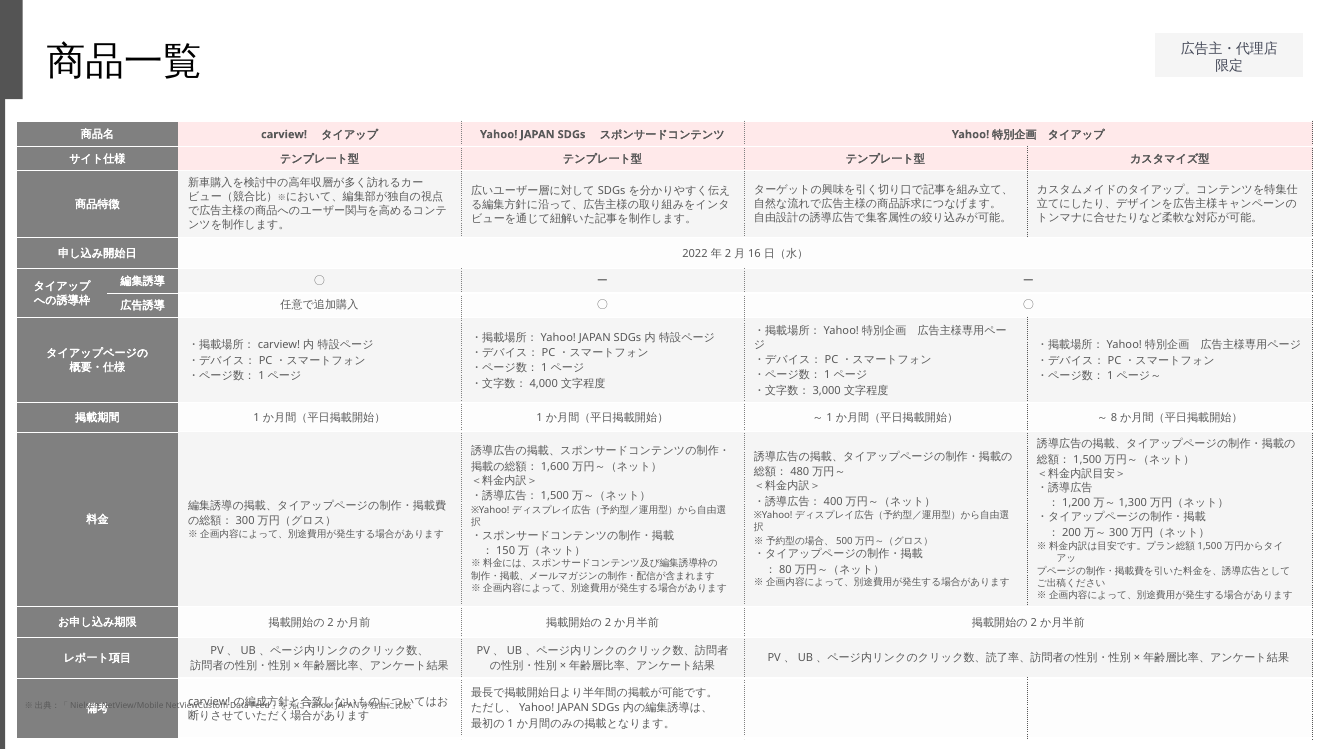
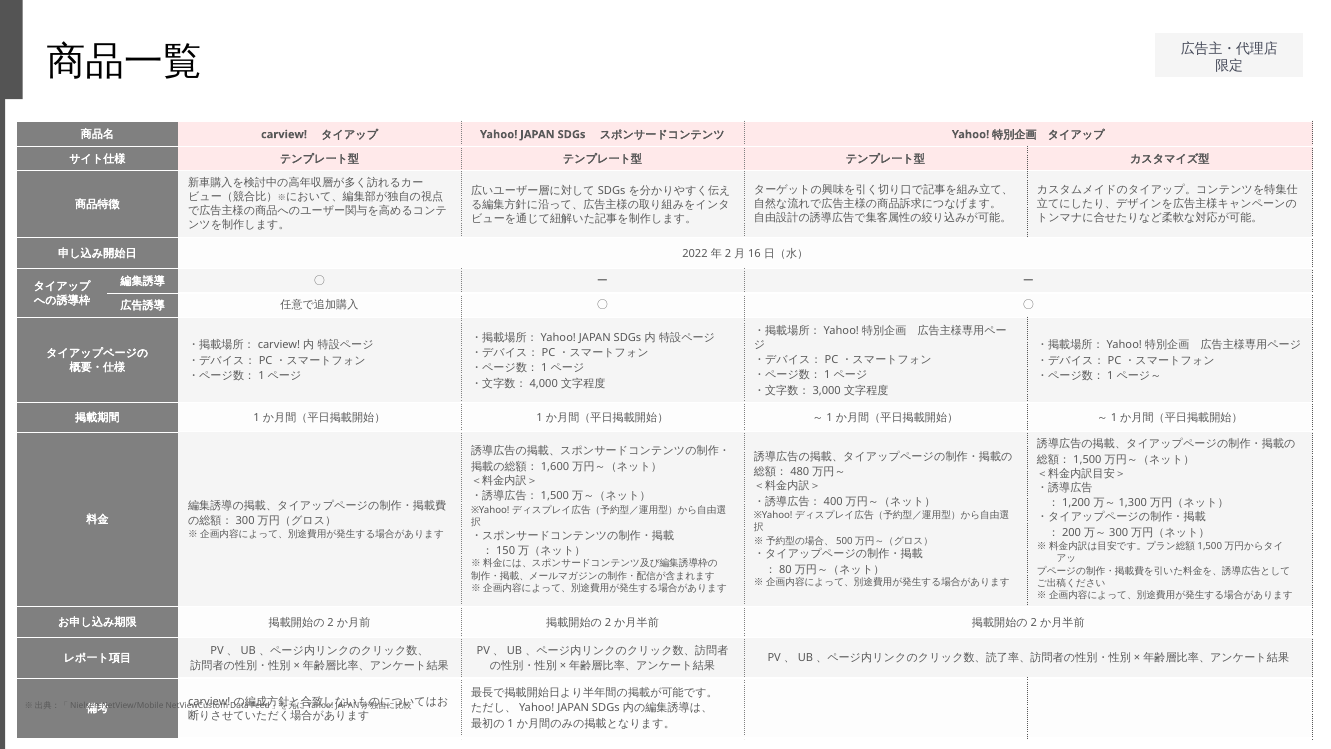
8 at (1114, 418): 8 -> 1
